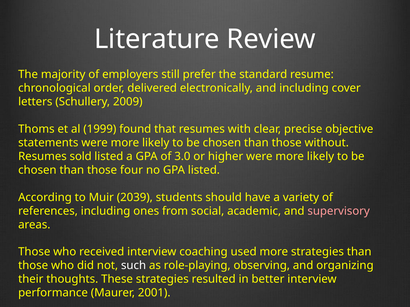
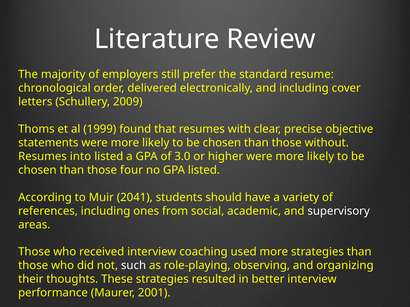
sold: sold -> into
2039: 2039 -> 2041
supervisory colour: pink -> white
